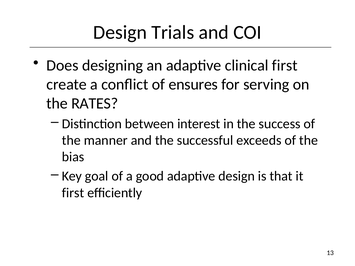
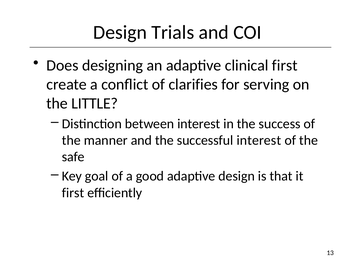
ensures: ensures -> clarifies
RATES: RATES -> LITTLE
successful exceeds: exceeds -> interest
bias: bias -> safe
